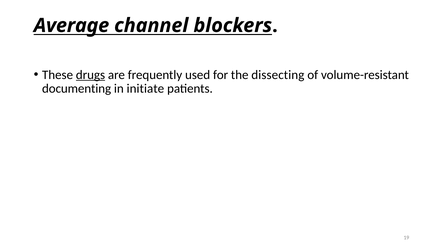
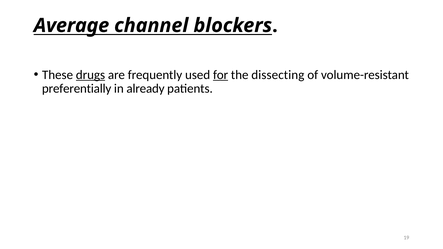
for underline: none -> present
documenting: documenting -> preferentially
initiate: initiate -> already
